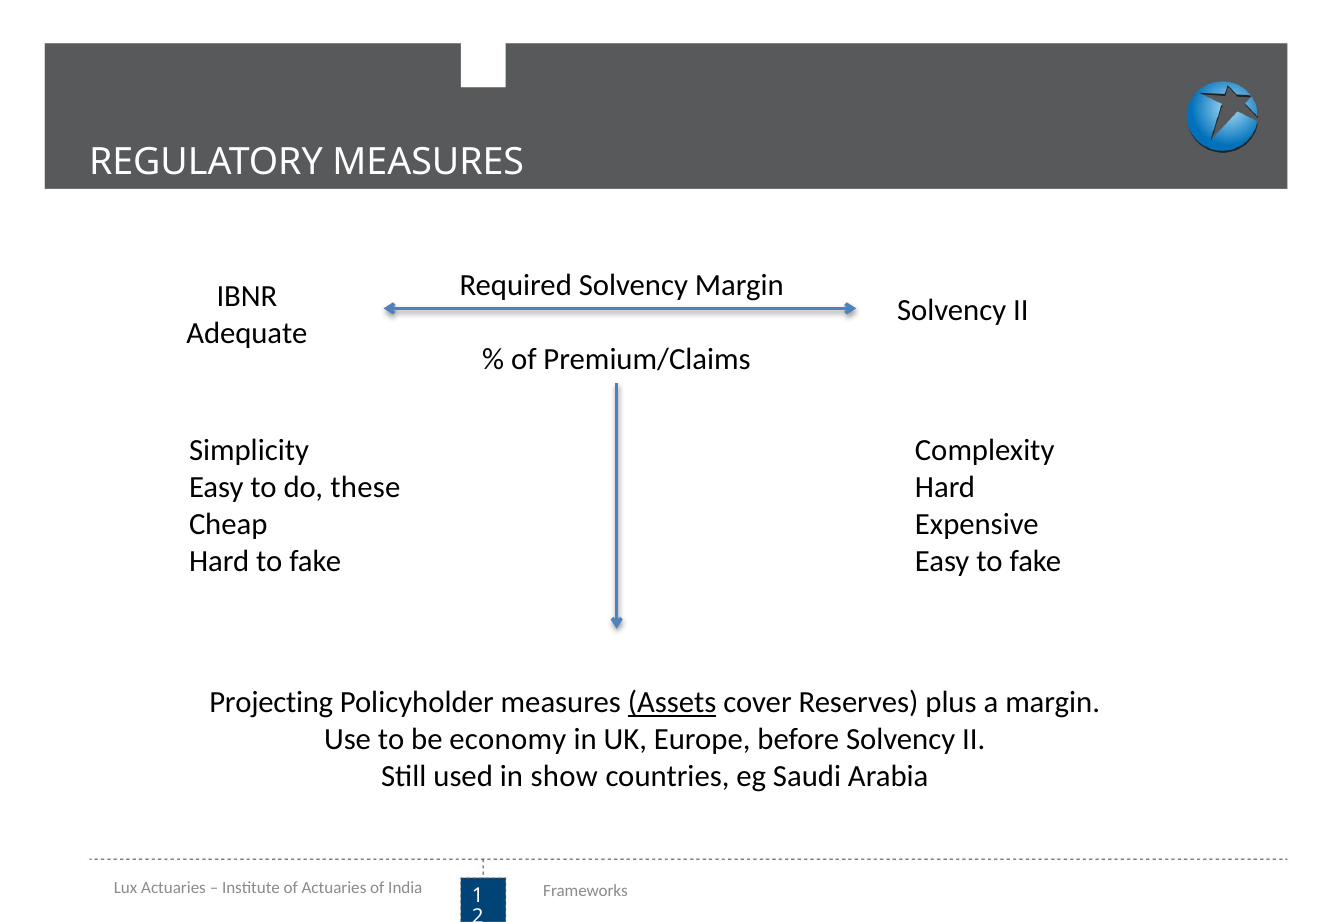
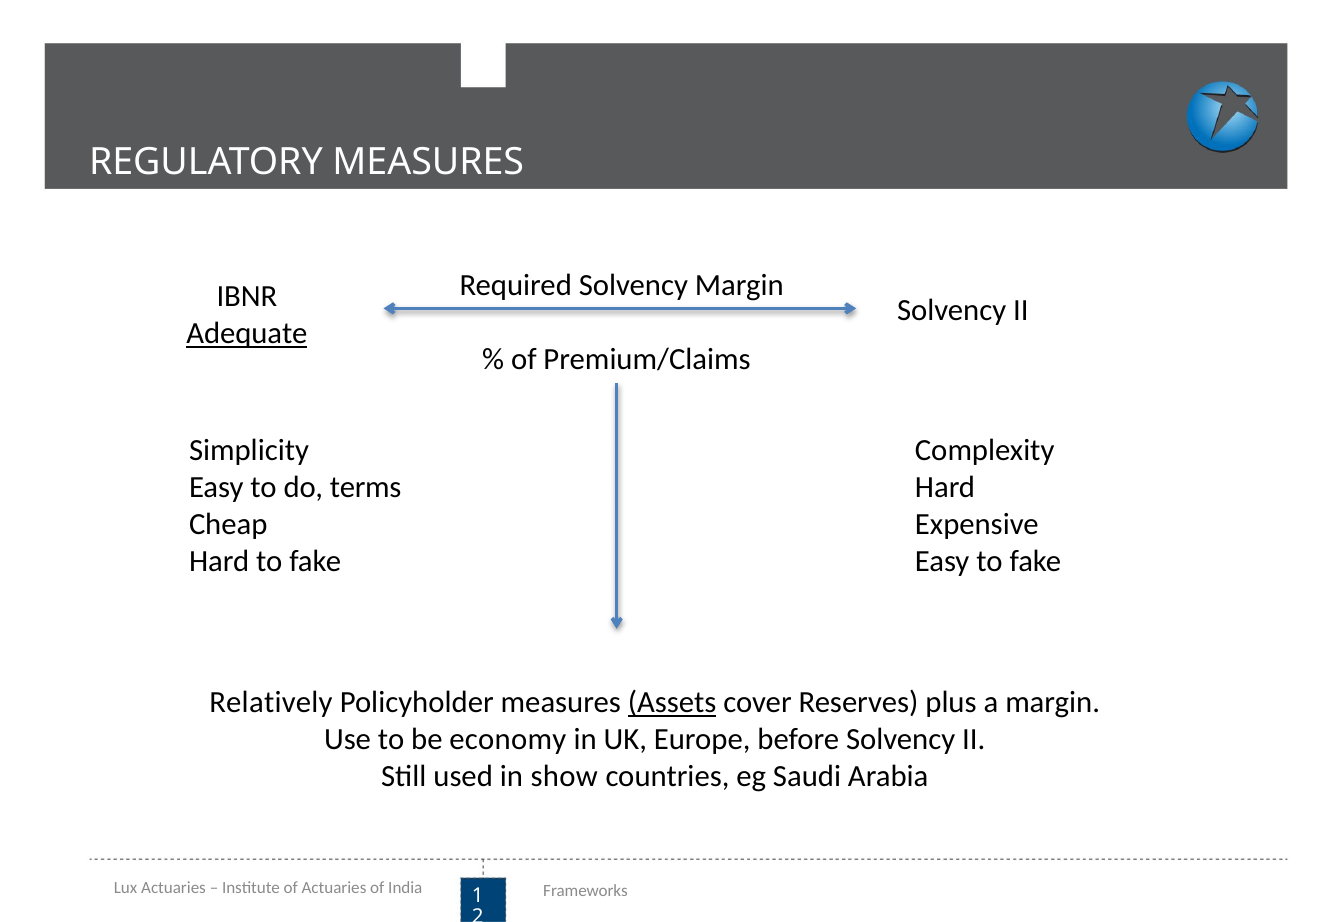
Adequate underline: none -> present
these: these -> terms
Projecting: Projecting -> Relatively
